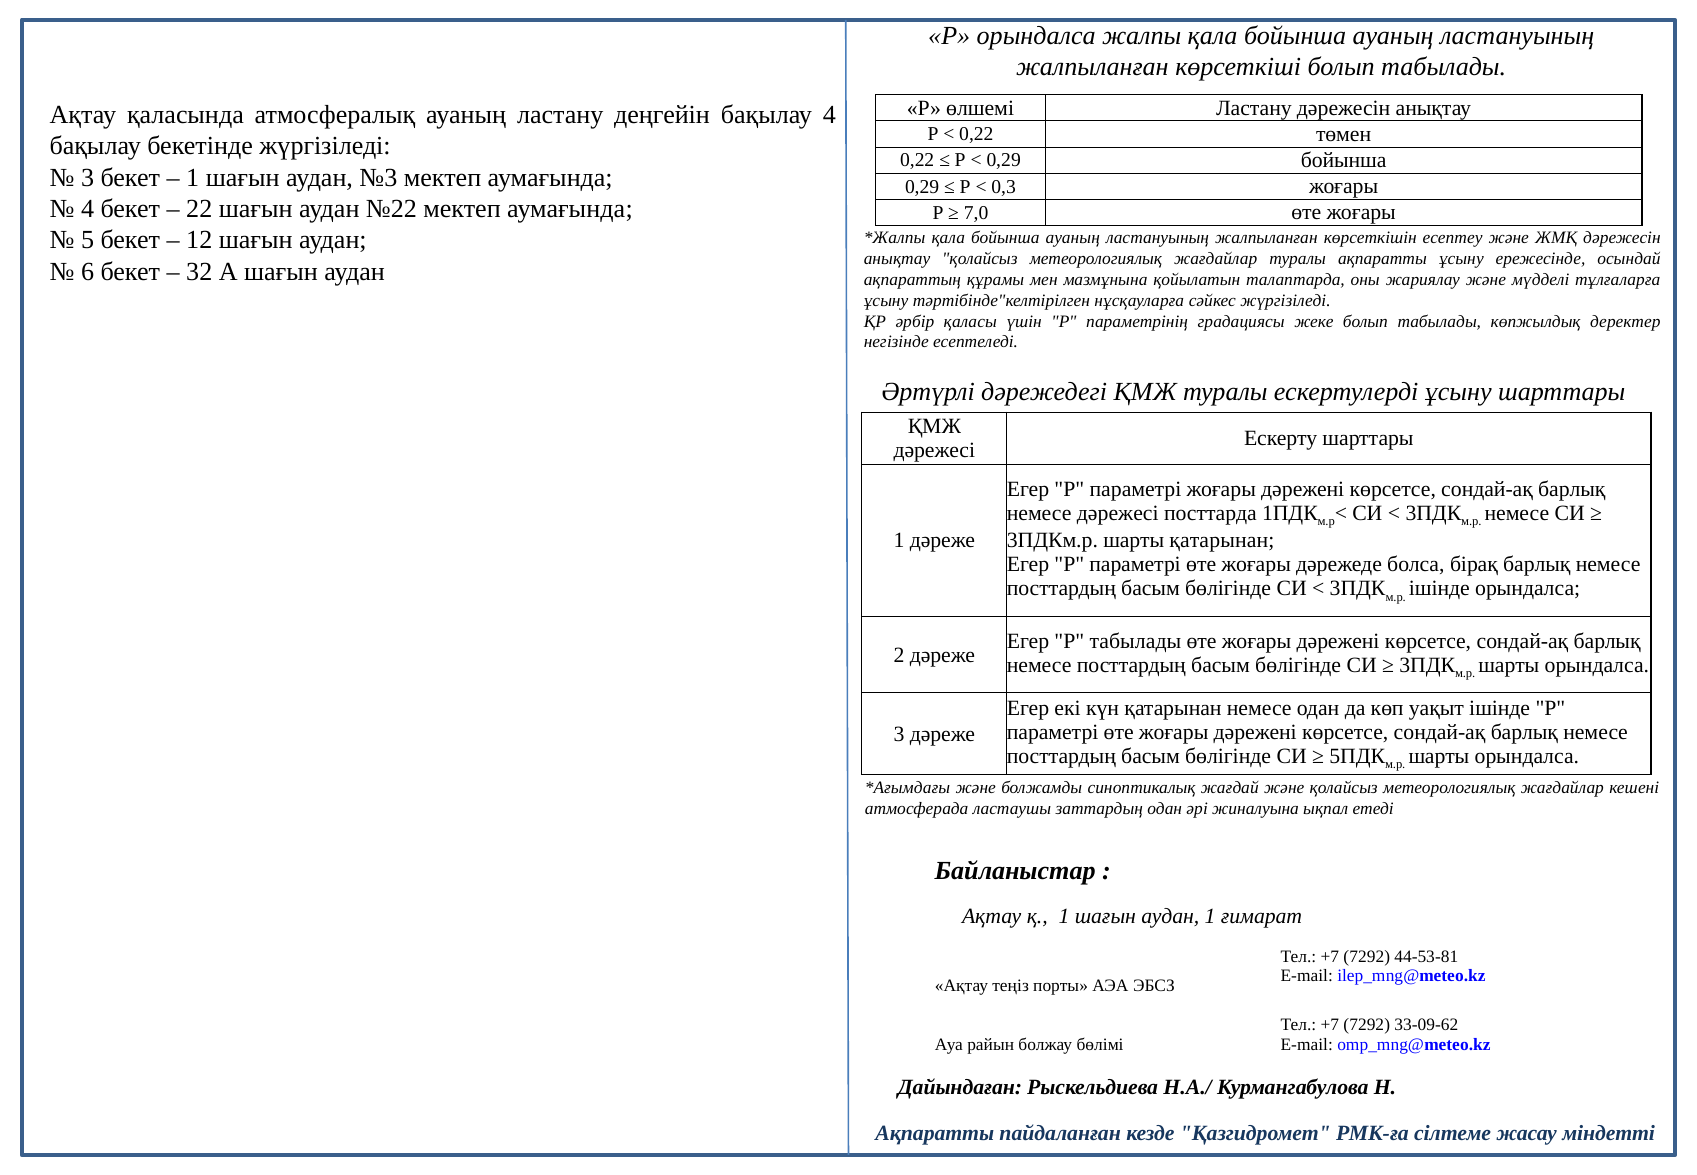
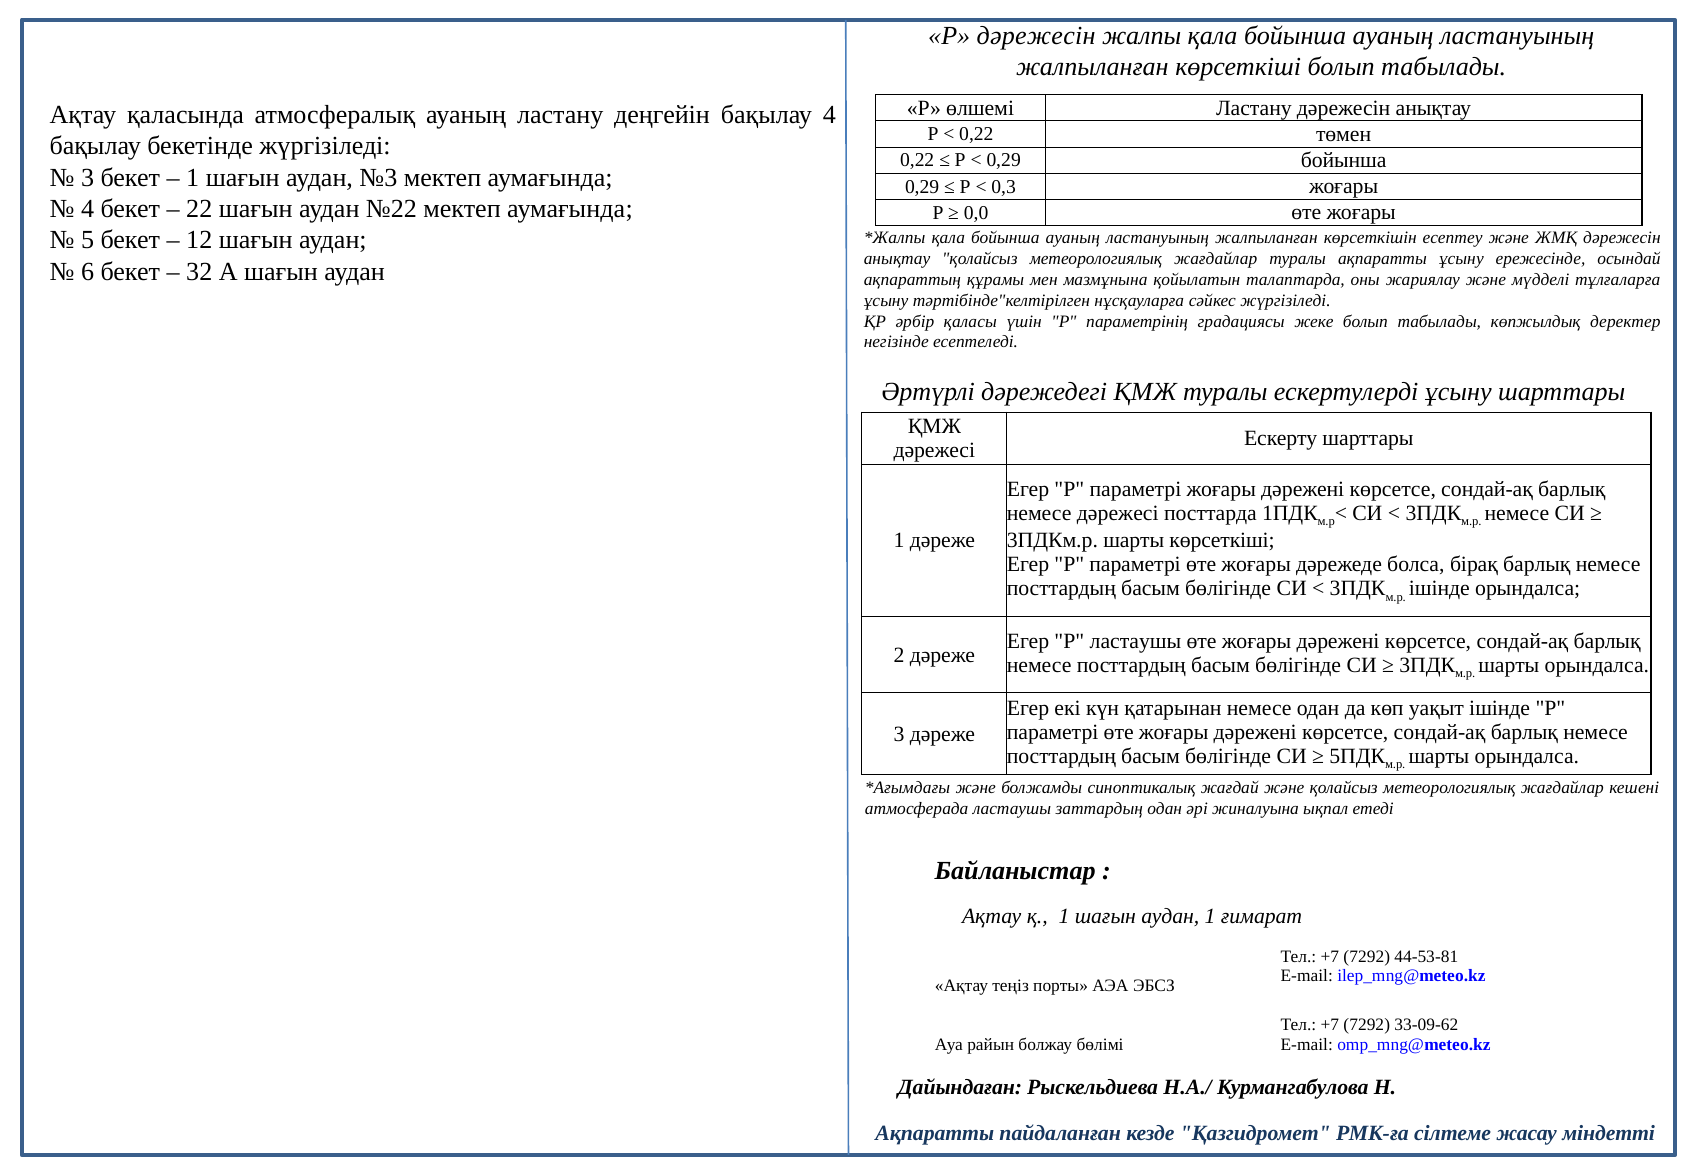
Р орындалса: орындалса -> дәрежесін
7,0: 7,0 -> 0,0
шарты қатарынан: қатарынан -> көрсеткіші
Р табылады: табылады -> ластаушы
